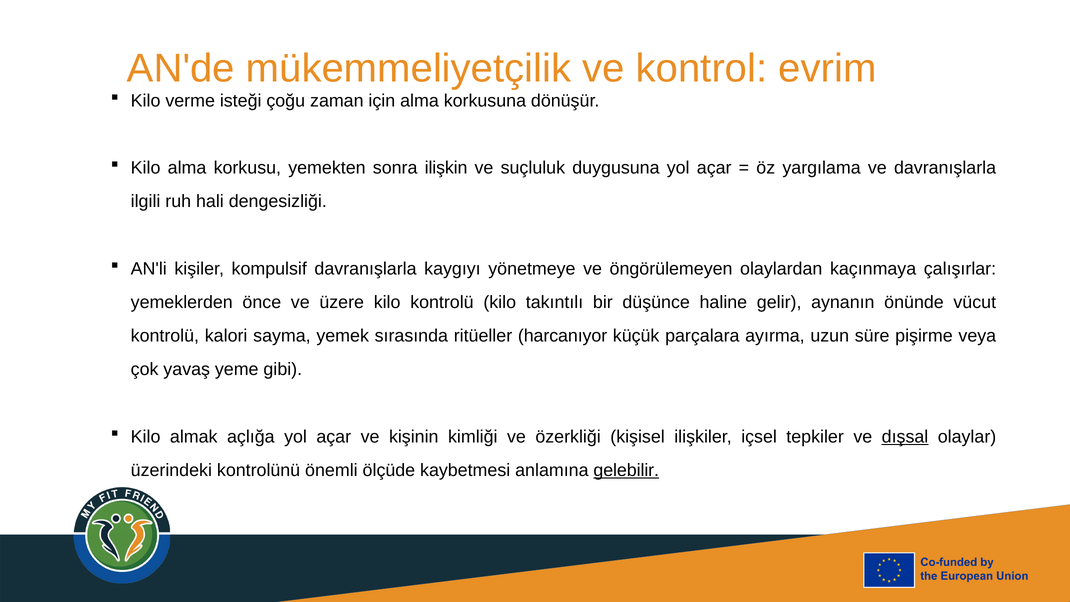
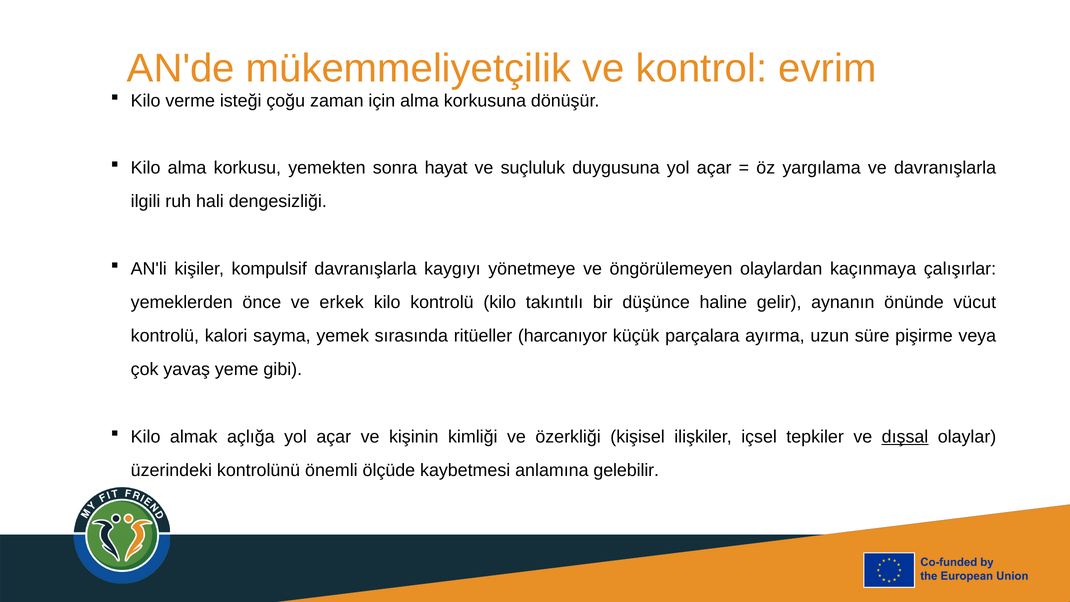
ilişkin: ilişkin -> hayat
üzere: üzere -> erkek
gelebilir underline: present -> none
